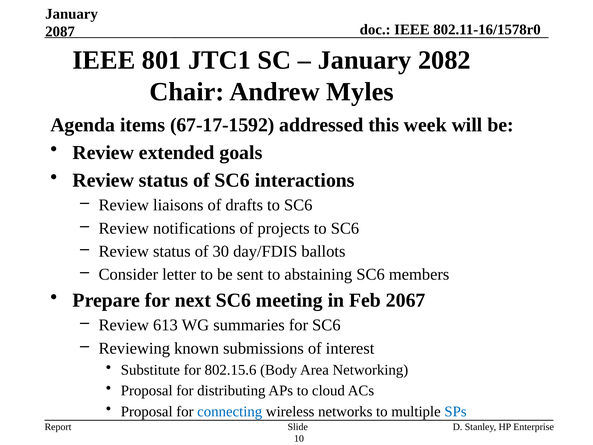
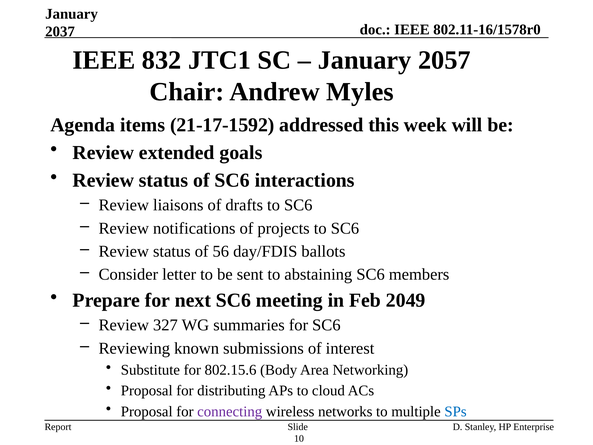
2087: 2087 -> 2037
801: 801 -> 832
2082: 2082 -> 2057
67-17-1592: 67-17-1592 -> 21-17-1592
30: 30 -> 56
2067: 2067 -> 2049
613: 613 -> 327
connecting colour: blue -> purple
